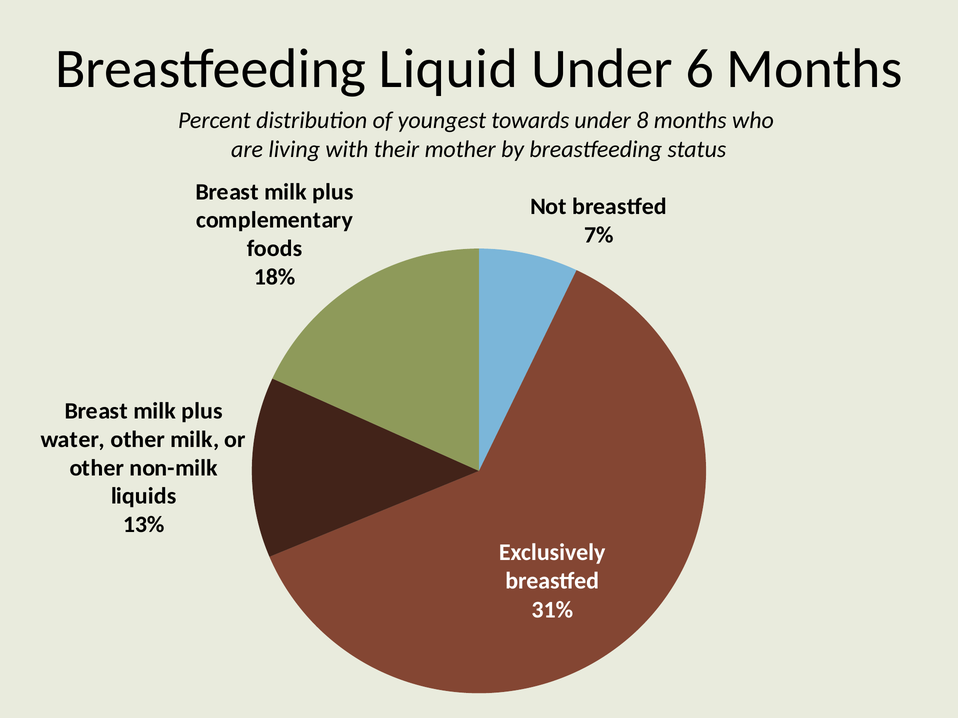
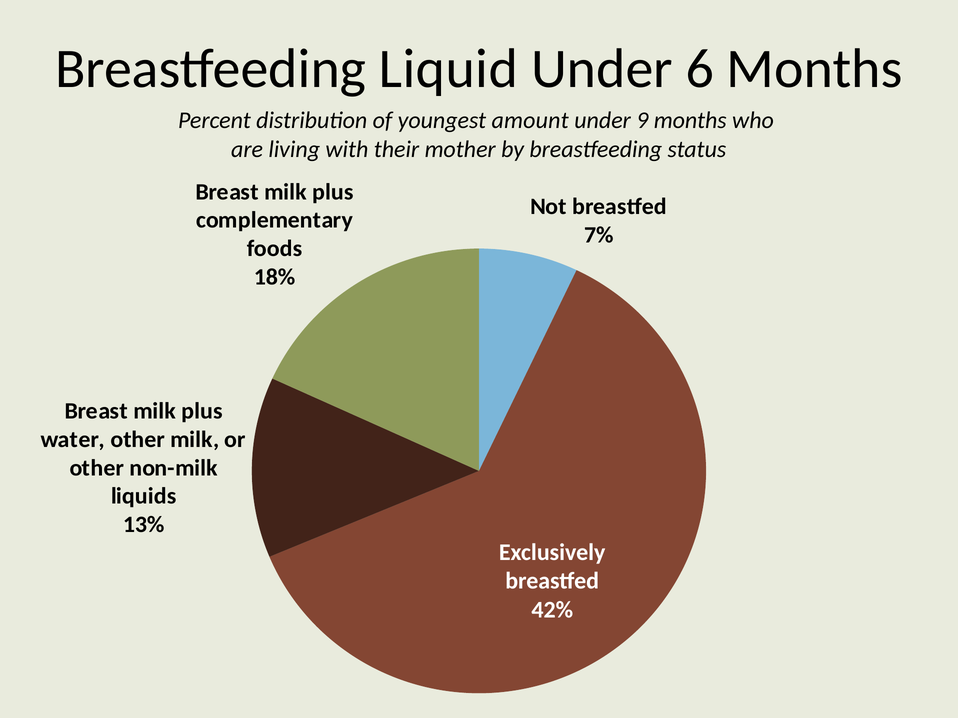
towards: towards -> amount
8: 8 -> 9
31%: 31% -> 42%
